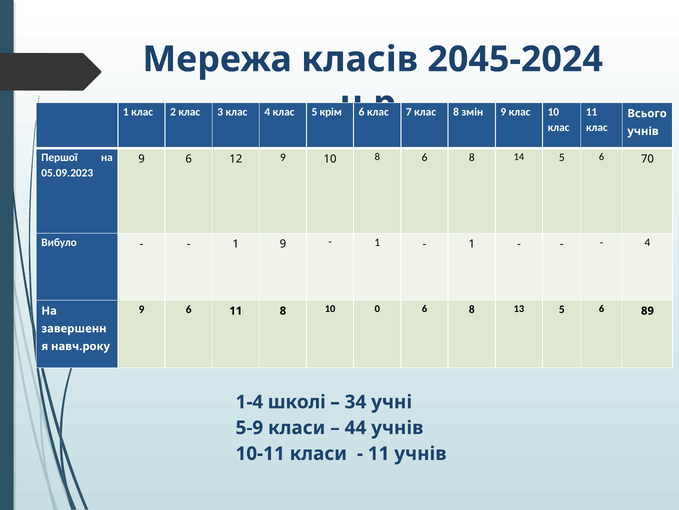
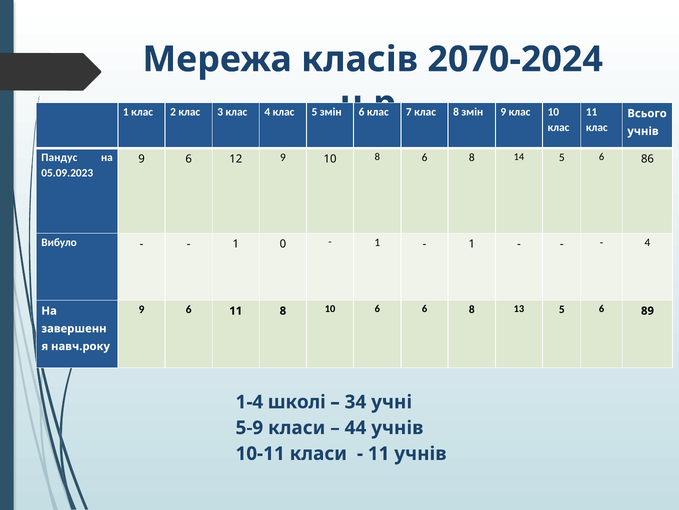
2045-2024: 2045-2024 -> 2070-2024
5 крім: крім -> змін
Першої: Першої -> Пандус
70: 70 -> 86
1 9: 9 -> 0
10 0: 0 -> 6
